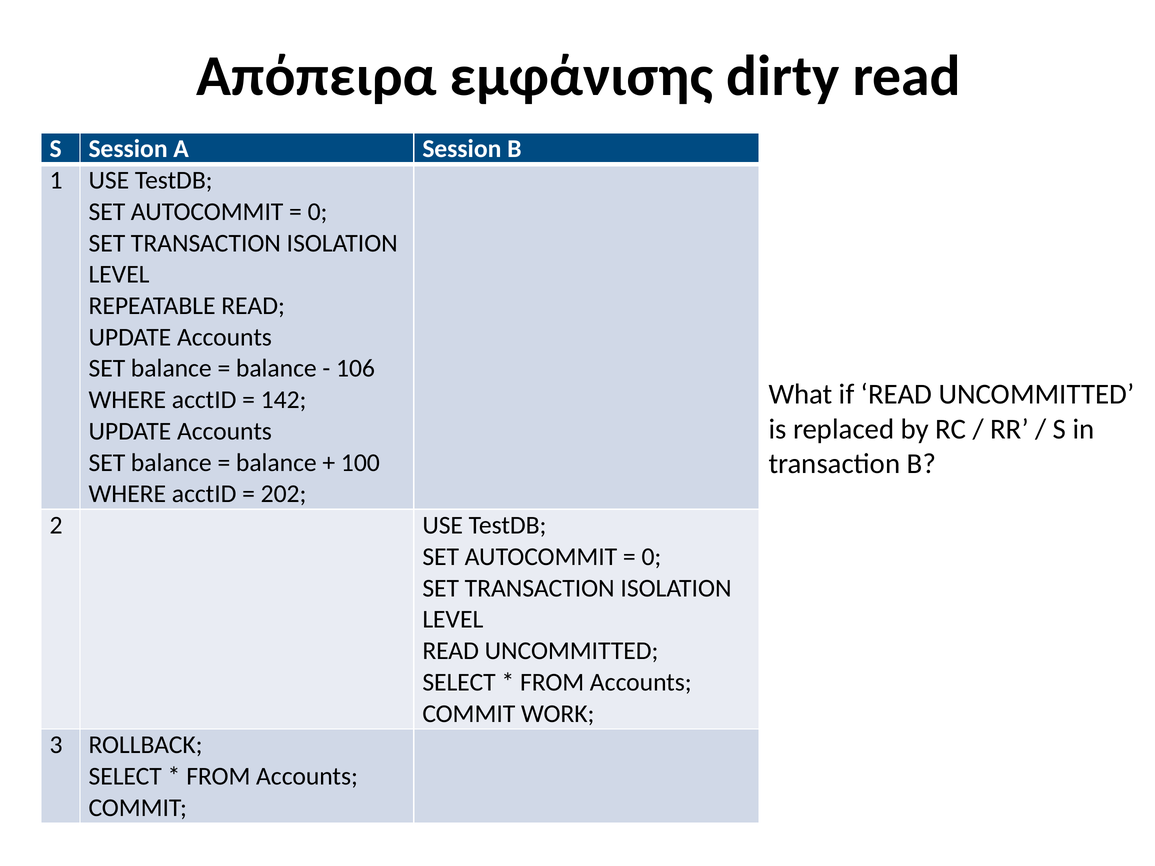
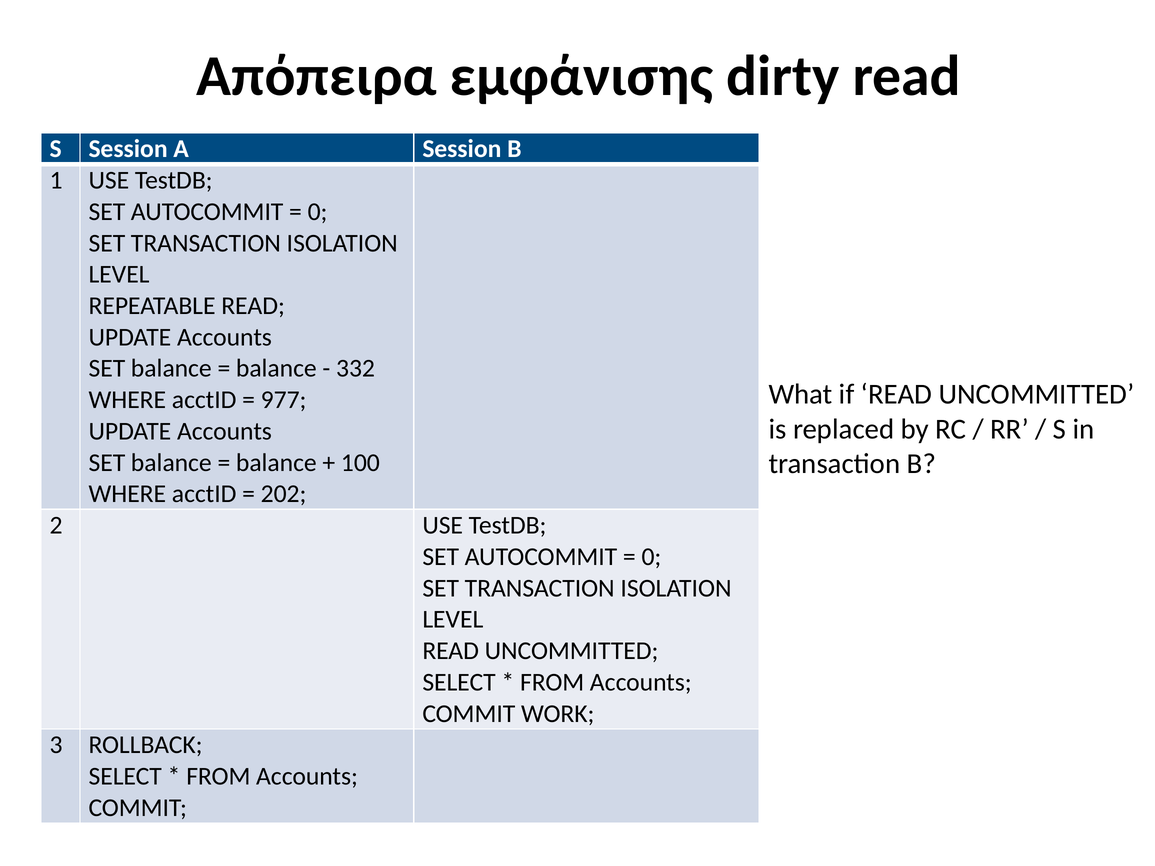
106: 106 -> 332
142: 142 -> 977
